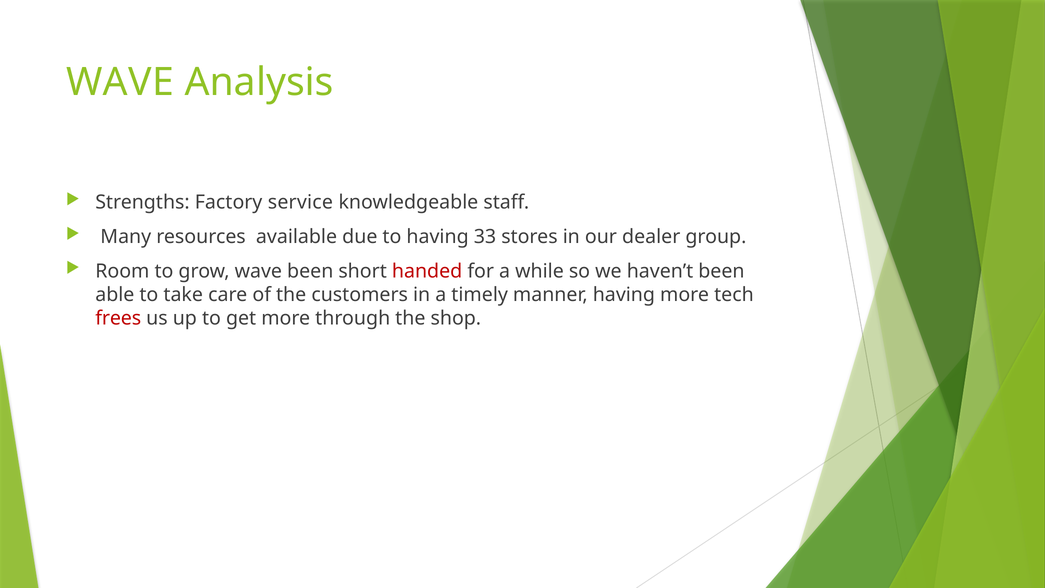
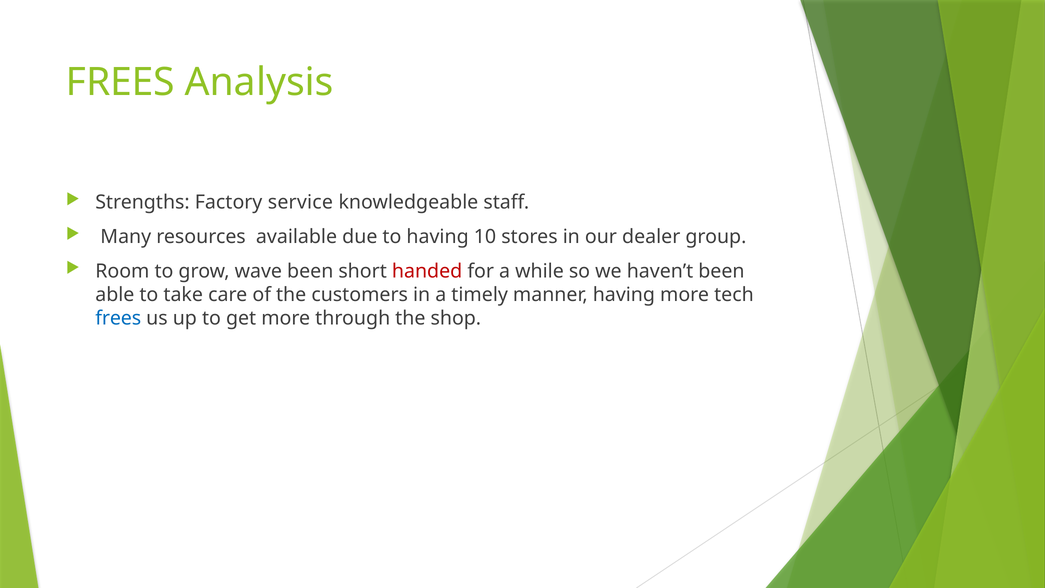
WAVE at (120, 82): WAVE -> FREES
33: 33 -> 10
frees at (118, 318) colour: red -> blue
